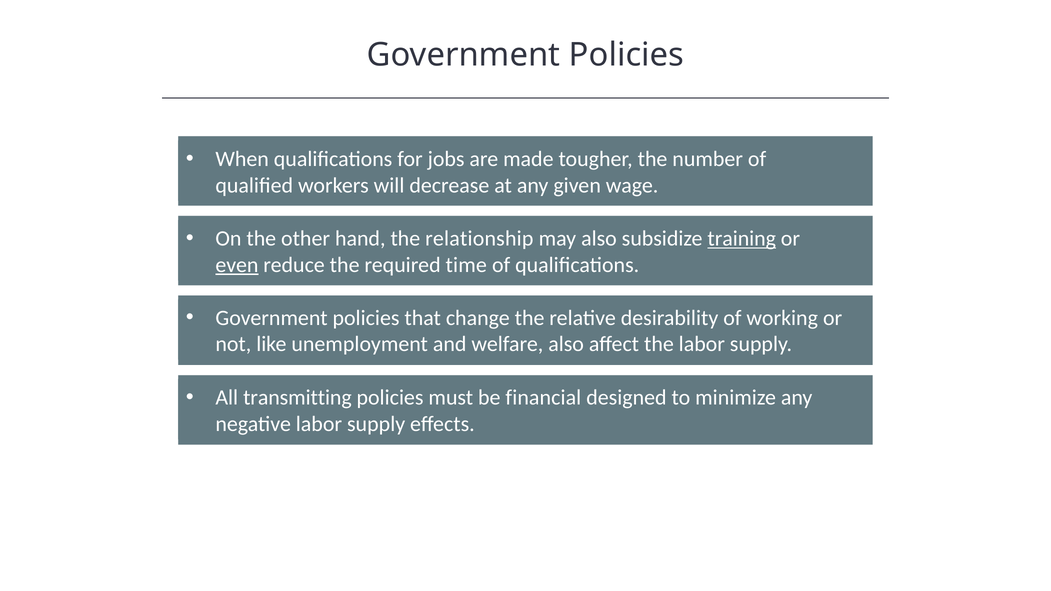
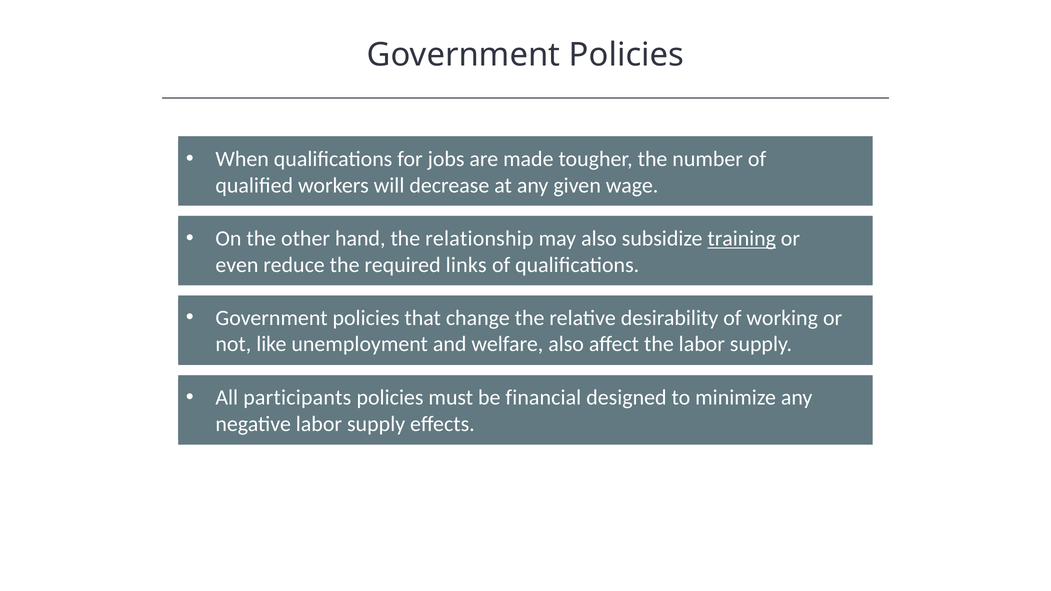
even underline: present -> none
time: time -> links
transmitting: transmitting -> participants
